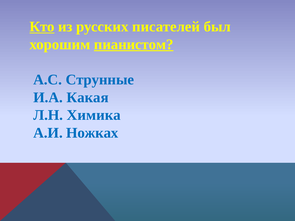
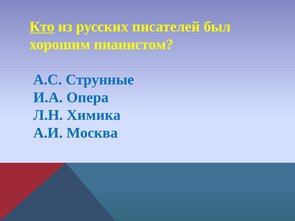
пианистом underline: present -> none
Какая: Какая -> Опера
Ножках: Ножках -> Москва
